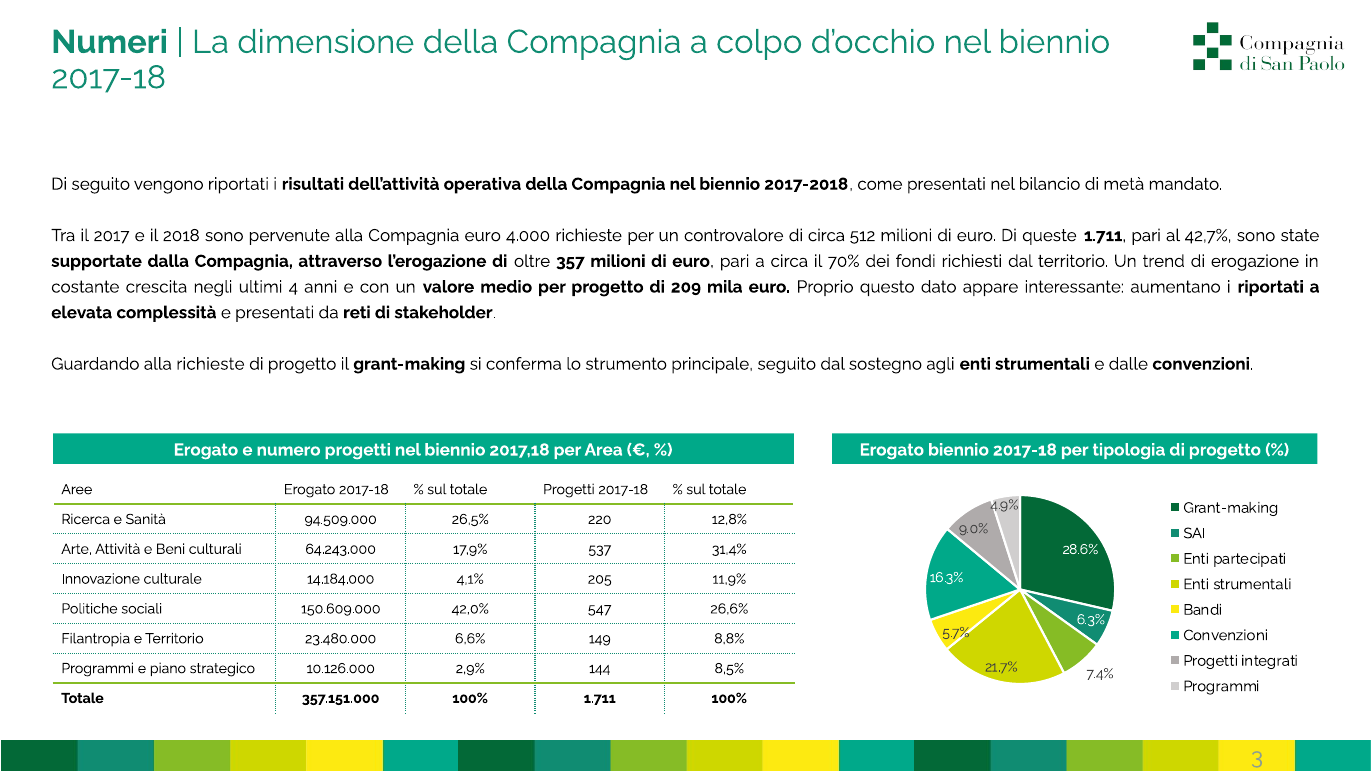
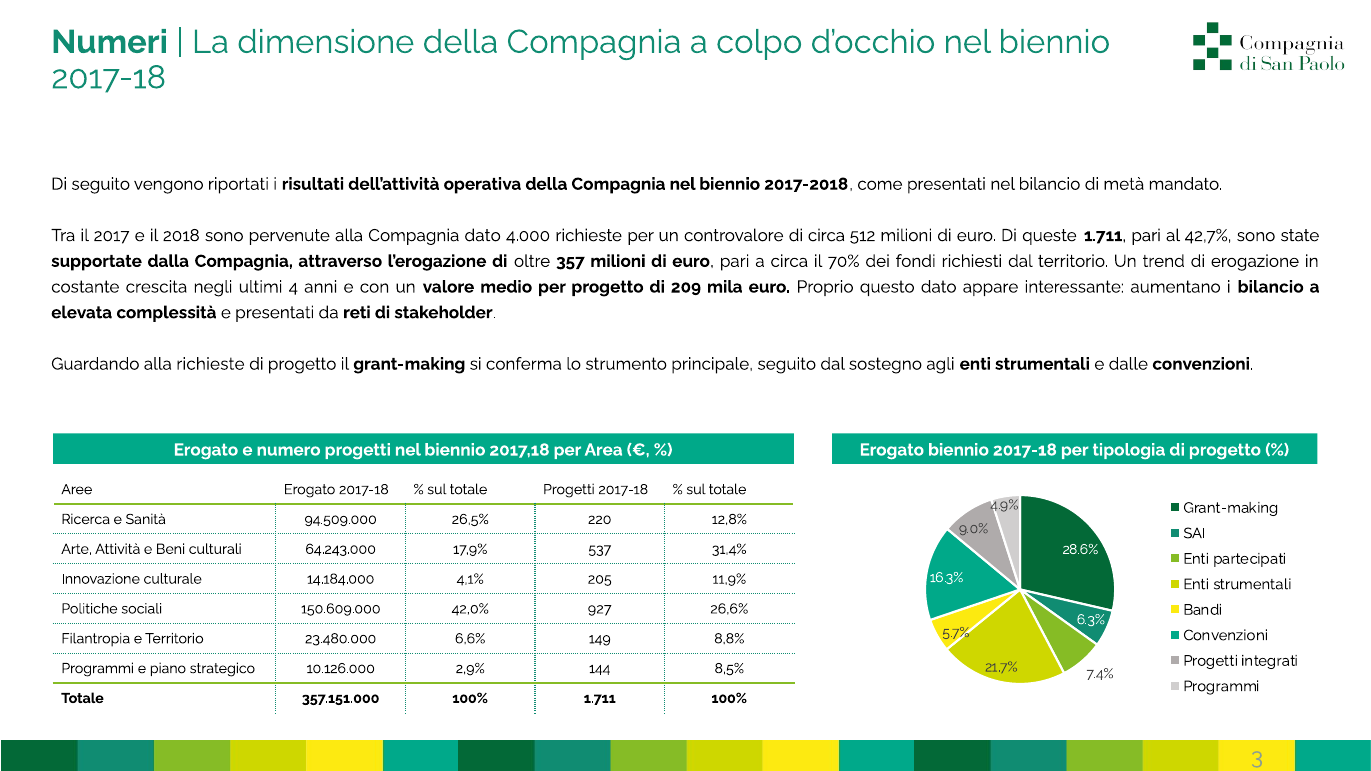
Compagnia euro: euro -> dato
i riportati: riportati -> bilancio
547: 547 -> 927
